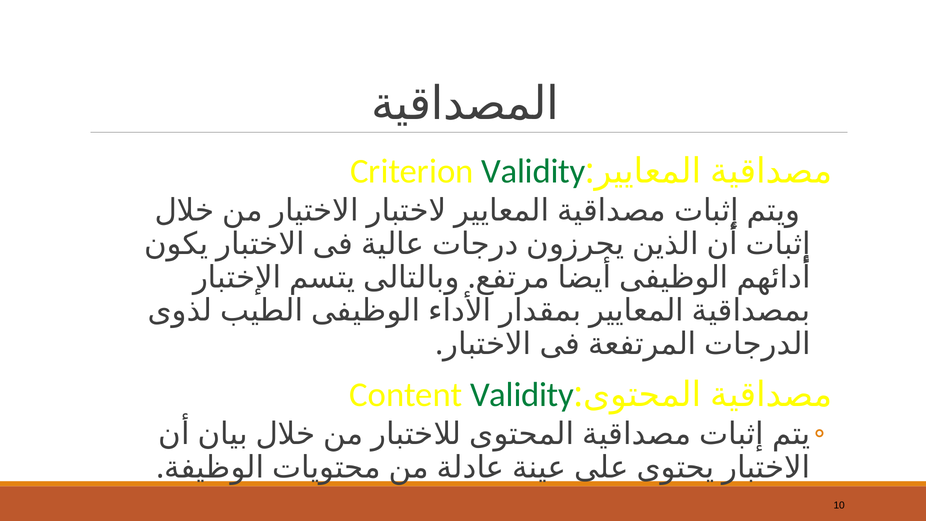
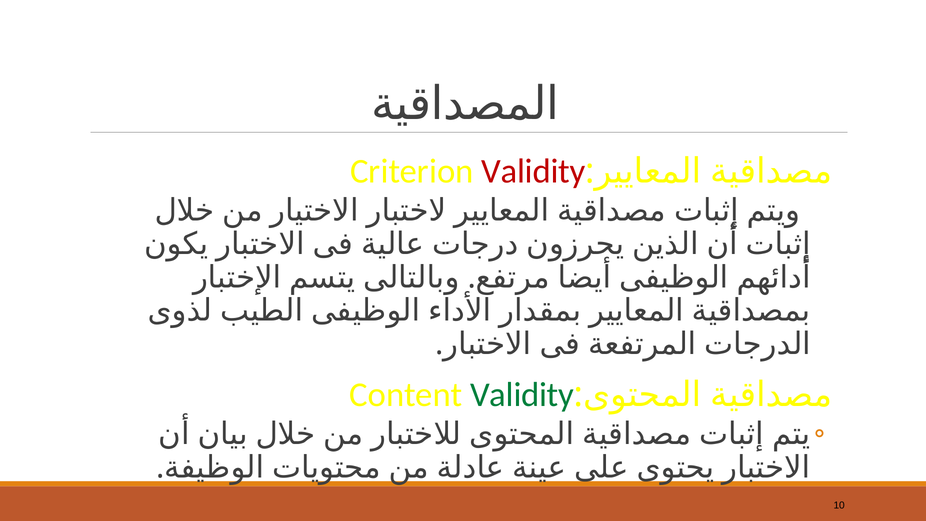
Validity at (533, 171) colour: green -> red
